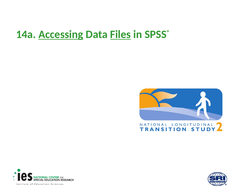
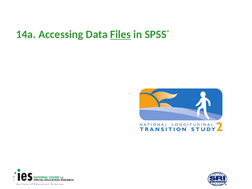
Accessing underline: present -> none
